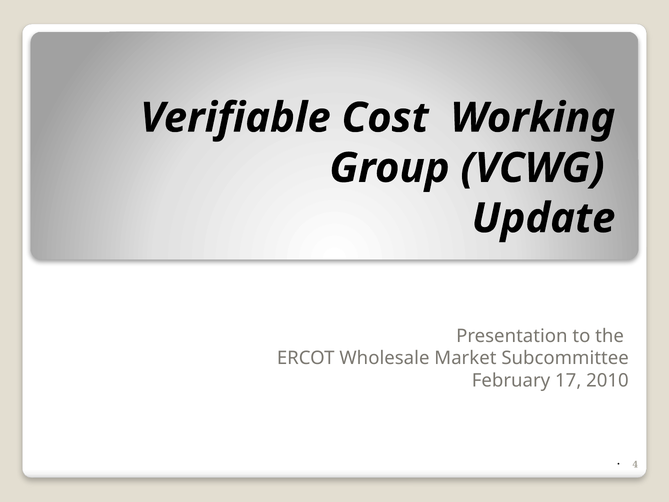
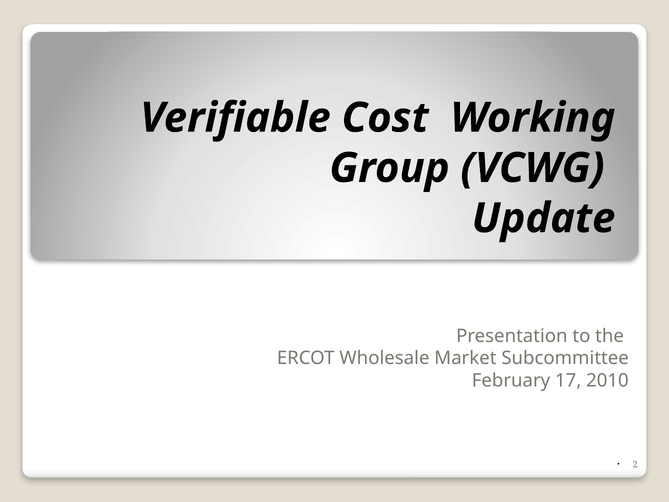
4: 4 -> 2
